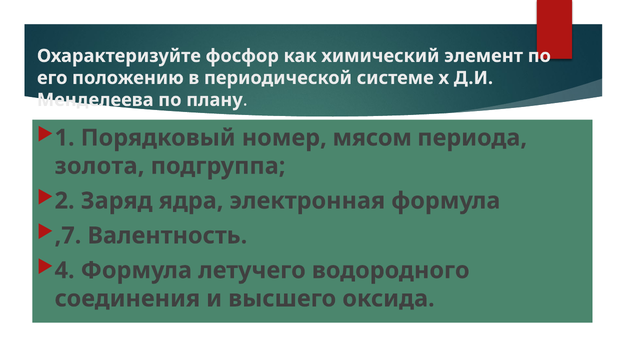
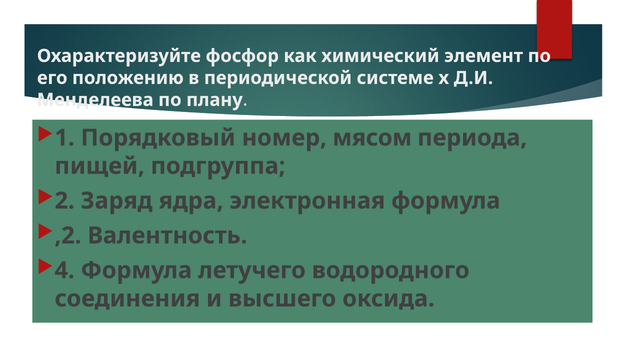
золота: золота -> пищей
,7: ,7 -> ,2
